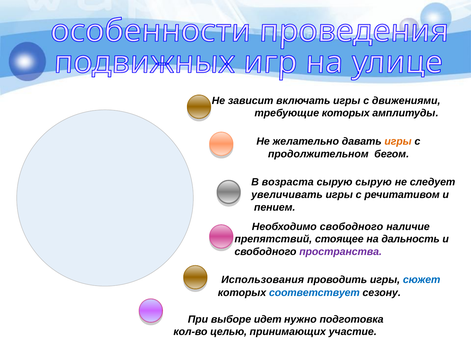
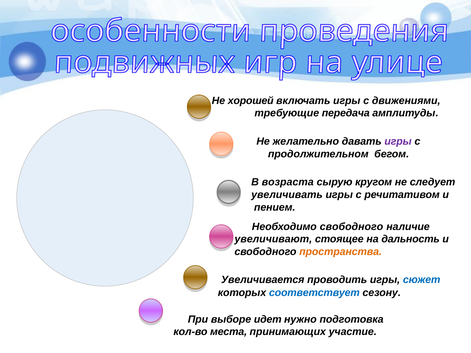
зависит: зависит -> хорошей
требующие которых: которых -> передача
игры at (398, 141) colour: orange -> purple
сырую сырую: сырую -> кругом
препятствий: препятствий -> увеличивают
пространства colour: purple -> orange
Использования: Использования -> Увеличивается
целью: целью -> места
